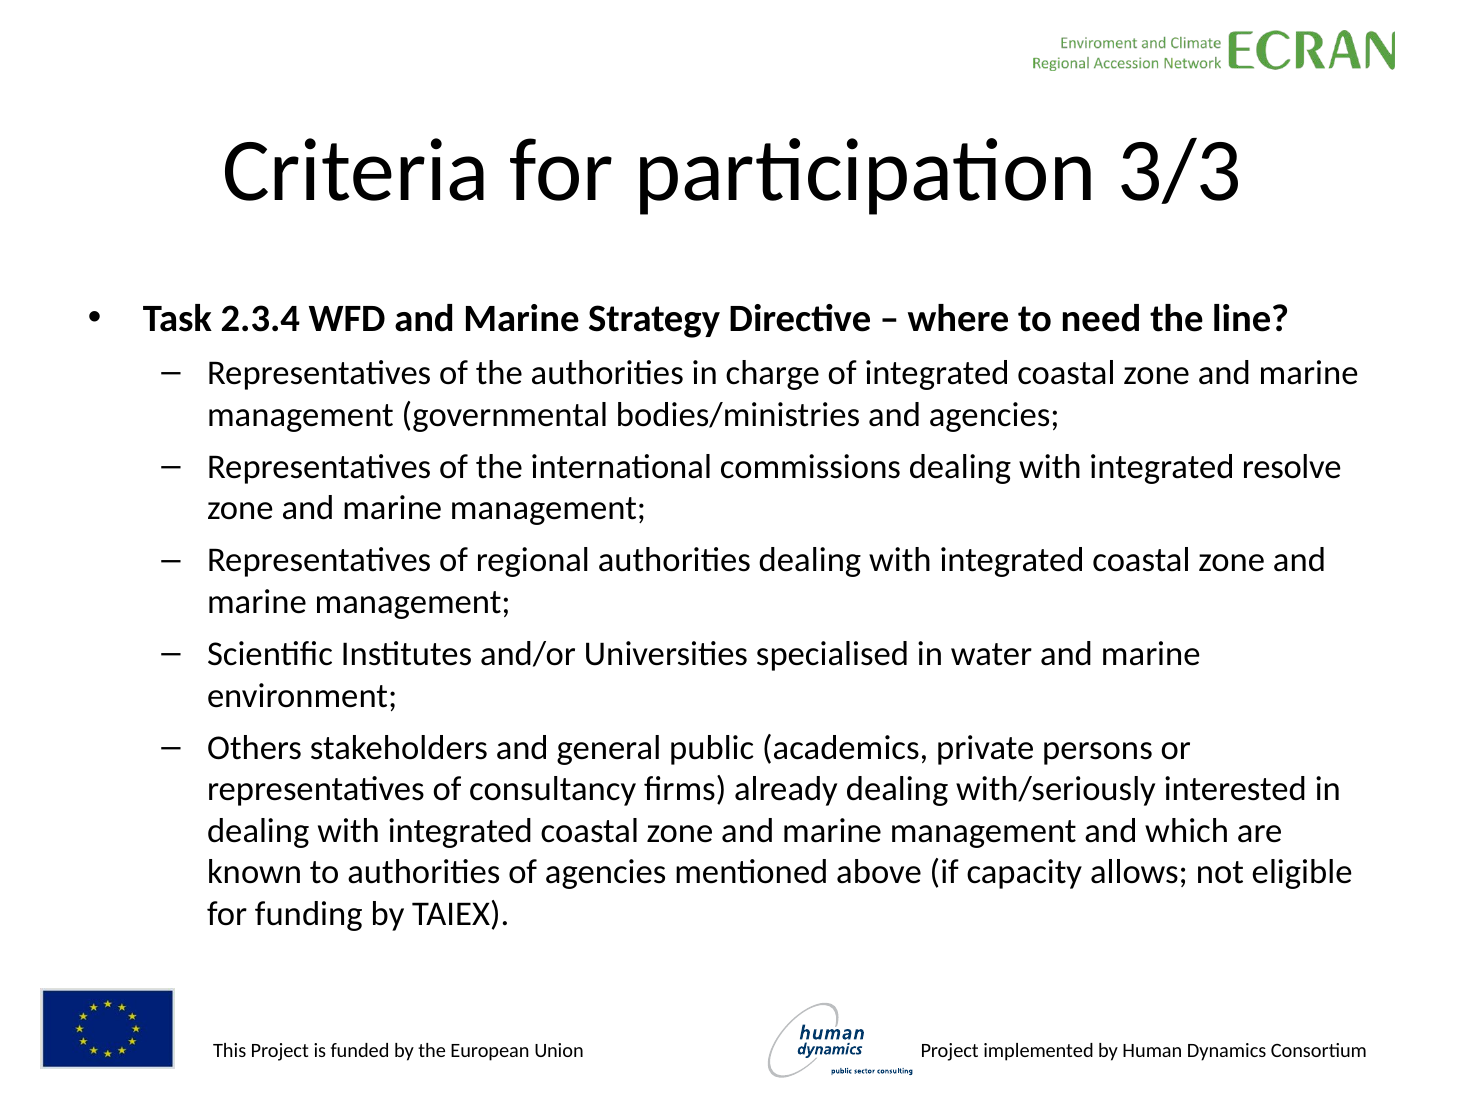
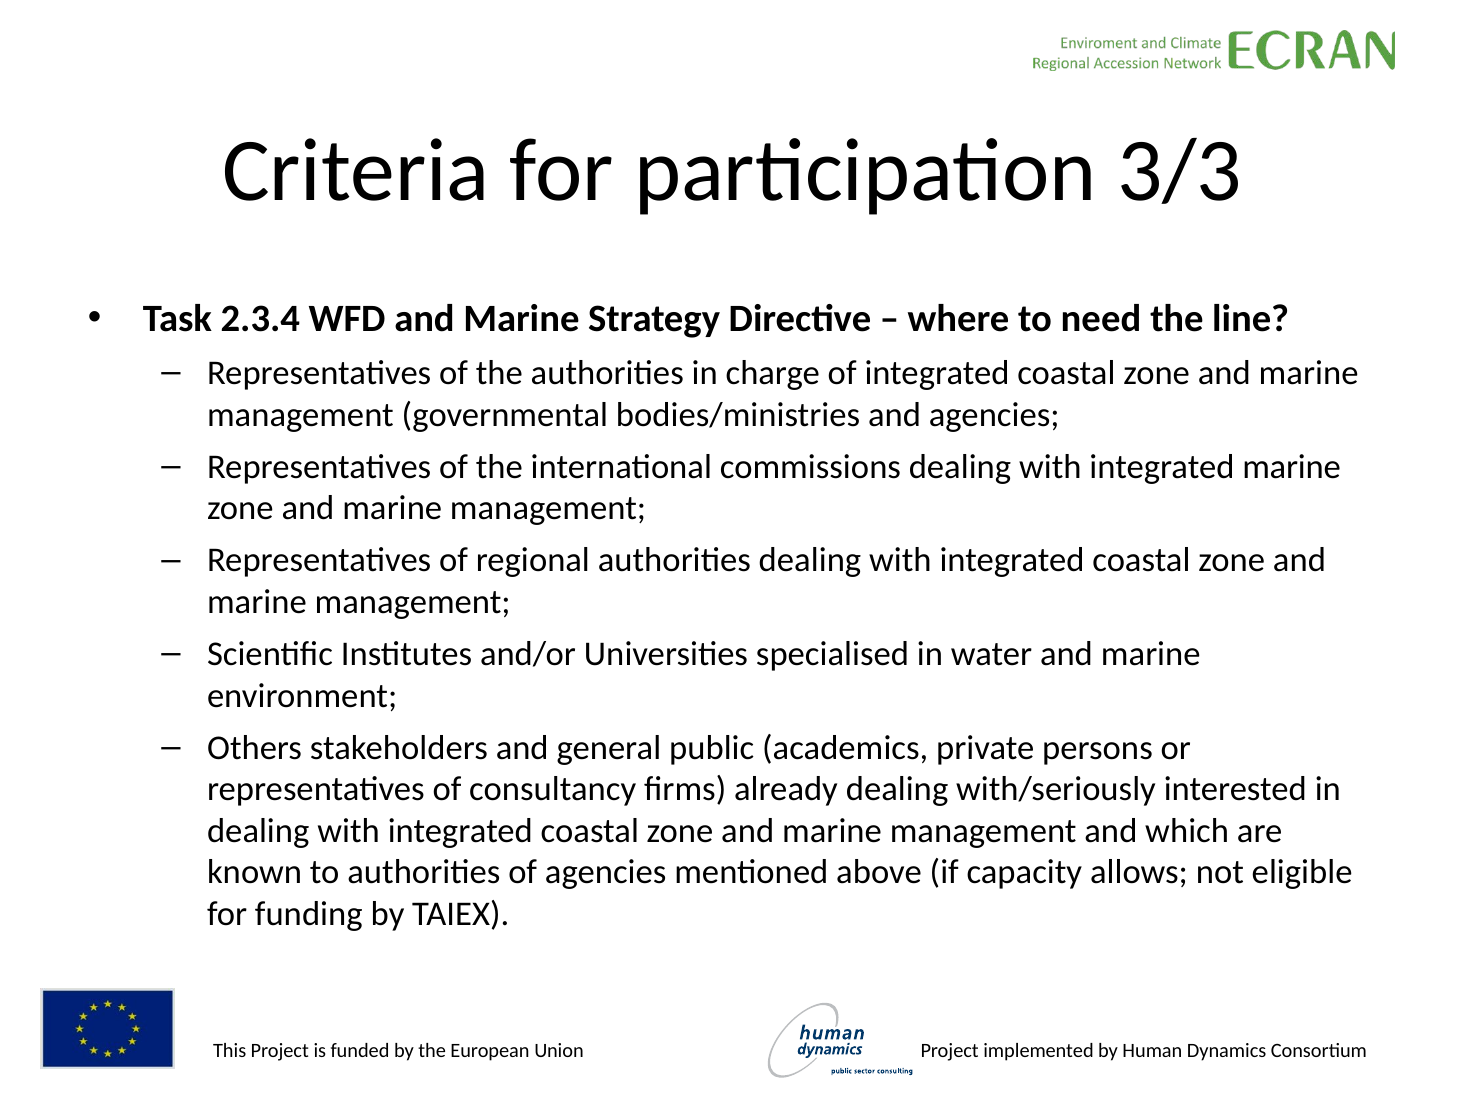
integrated resolve: resolve -> marine
